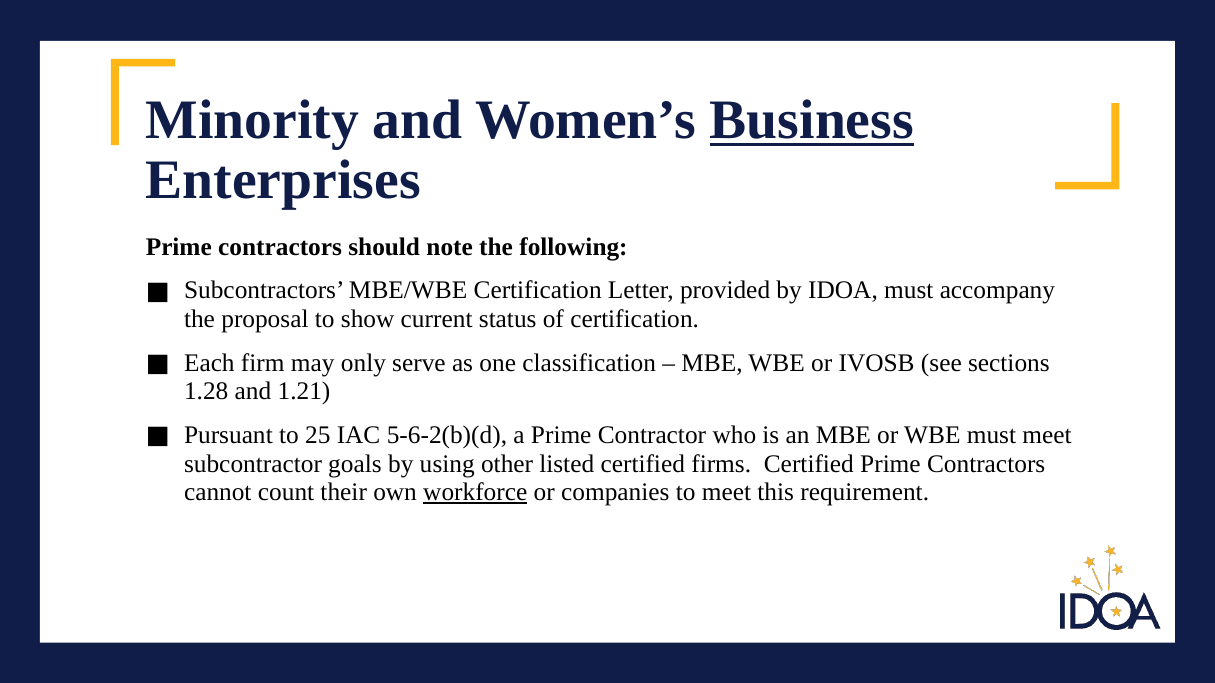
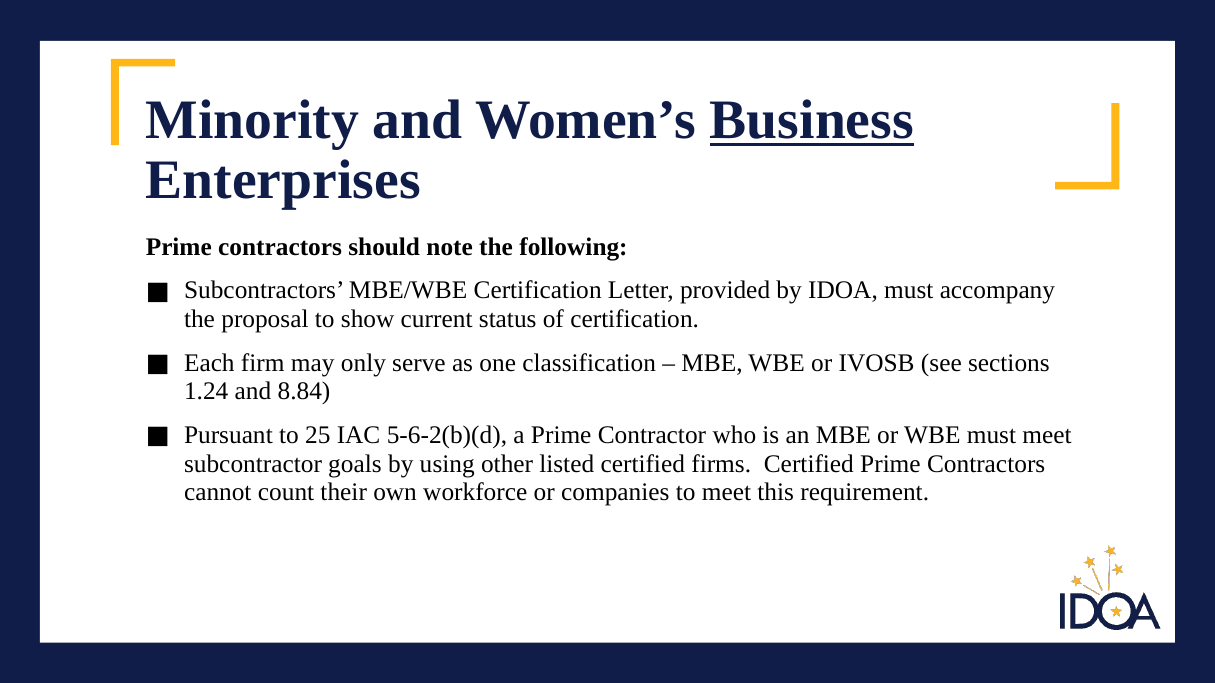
1.28: 1.28 -> 1.24
1.21: 1.21 -> 8.84
workforce underline: present -> none
